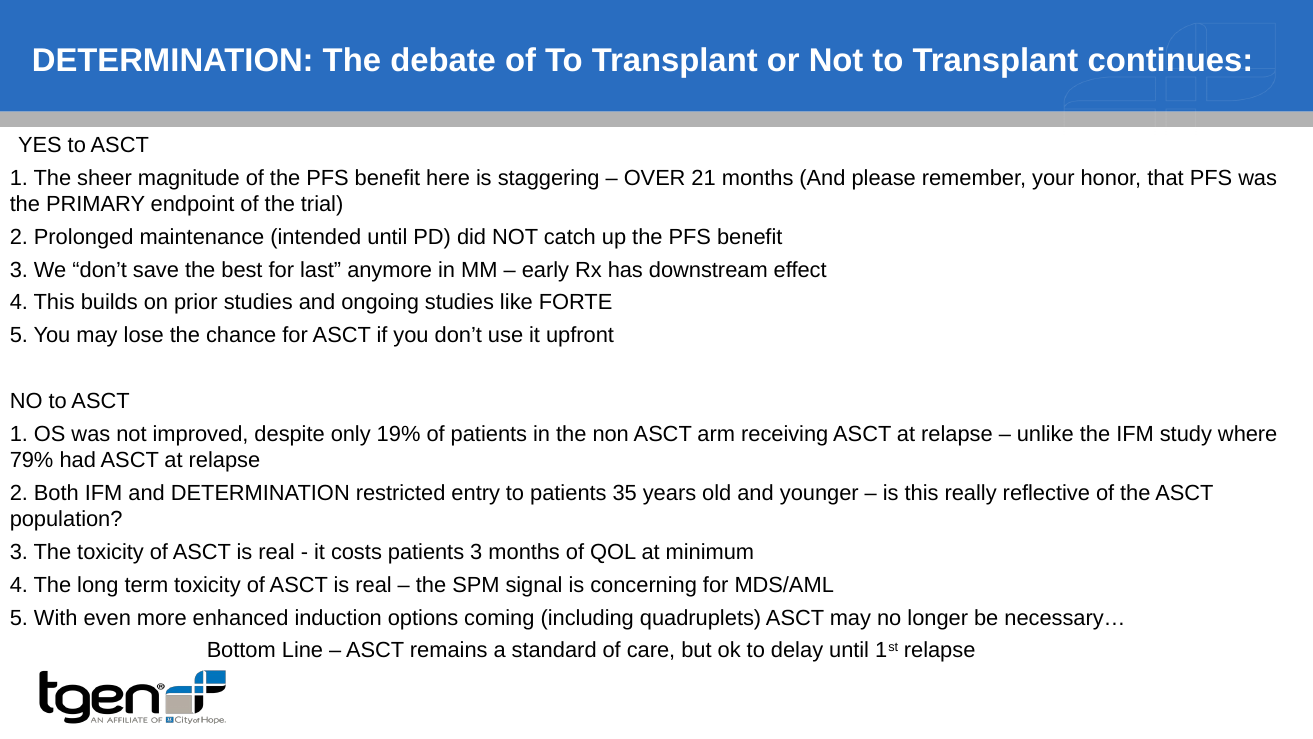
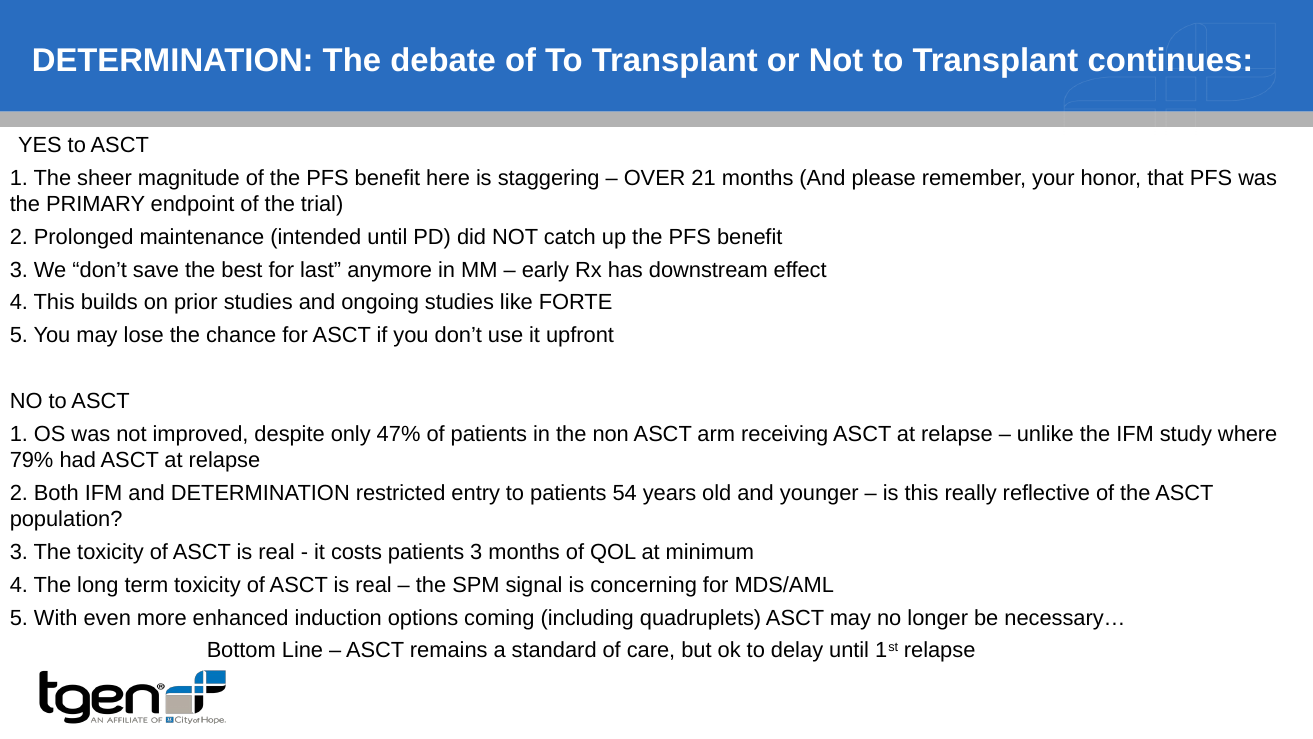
19%: 19% -> 47%
35: 35 -> 54
